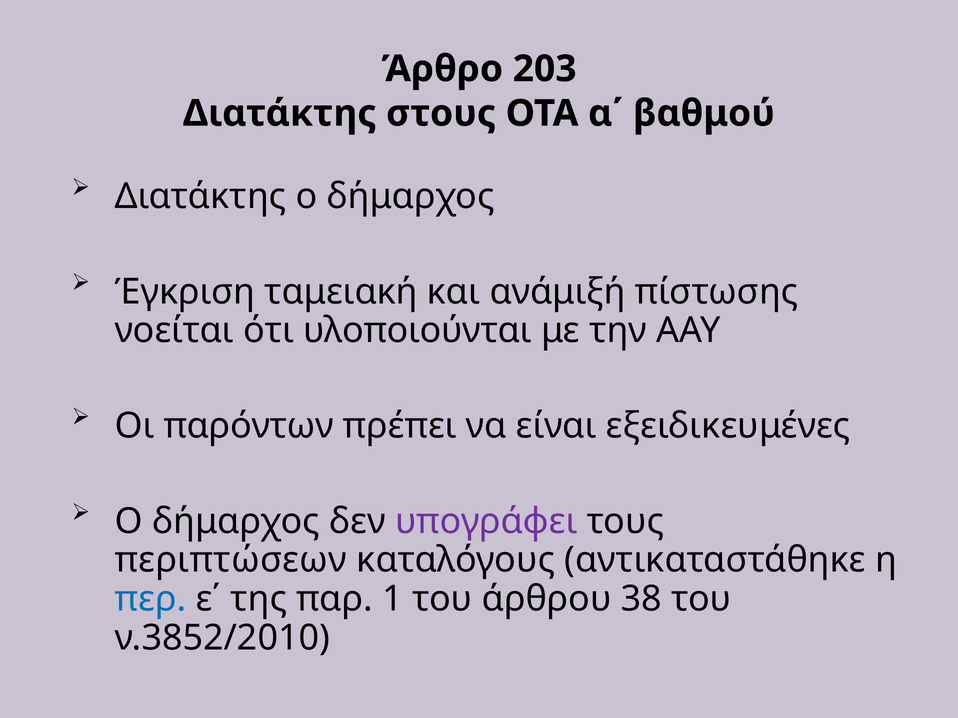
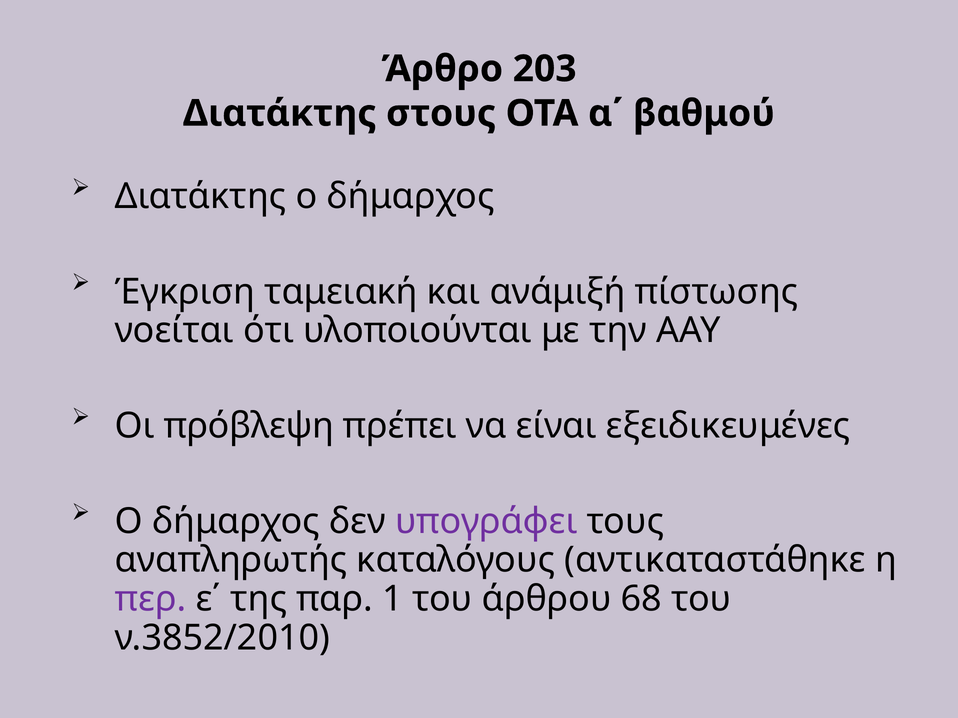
παρόντων: παρόντων -> πρόβλεψη
περιπτώσεων: περιπτώσεων -> αναπληρωτής
περ colour: blue -> purple
38: 38 -> 68
